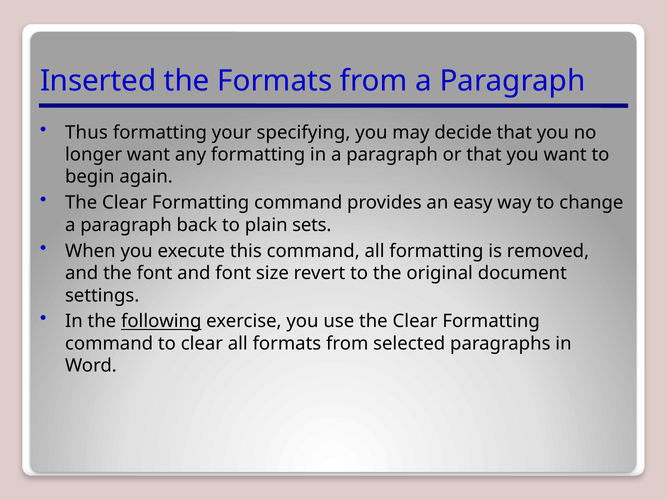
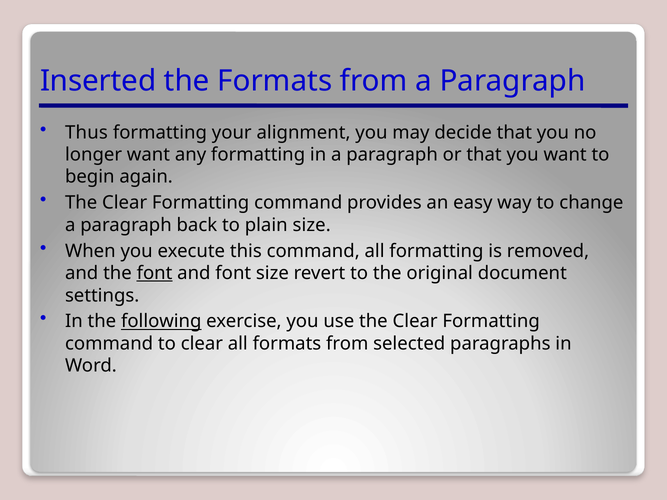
specifying: specifying -> alignment
plain sets: sets -> size
font at (154, 273) underline: none -> present
